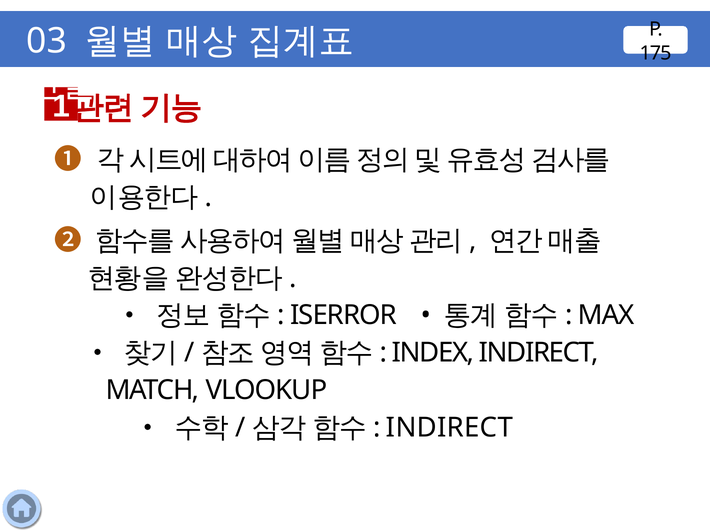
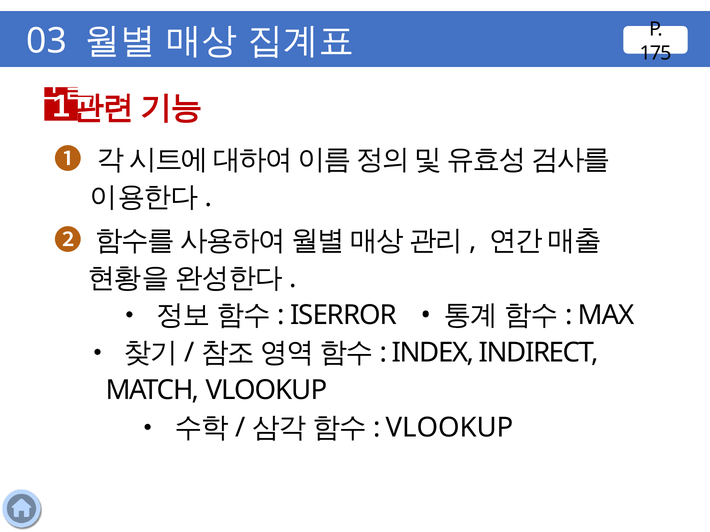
INDIRECT at (449, 428): INDIRECT -> VLOOKUP
